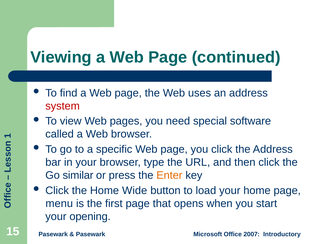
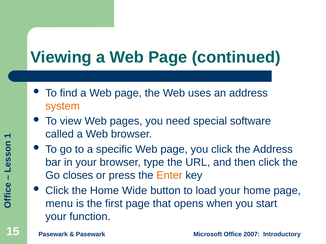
system colour: red -> orange
similar: similar -> closes
opening: opening -> function
